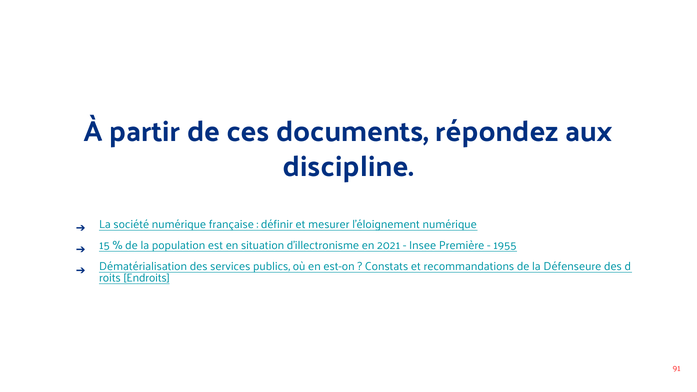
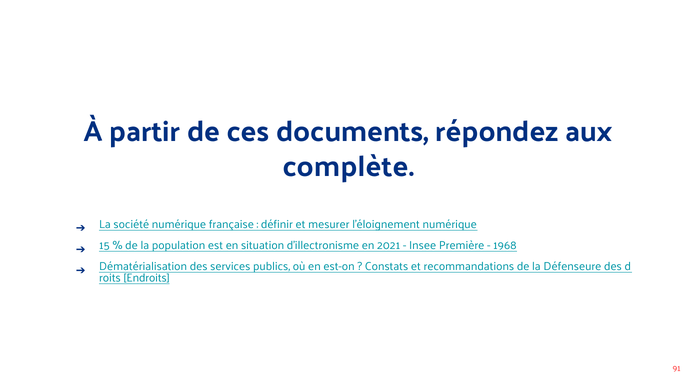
discipline: discipline -> complète
1955: 1955 -> 1968
